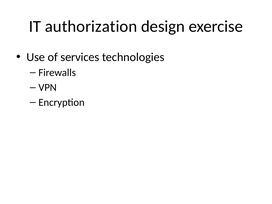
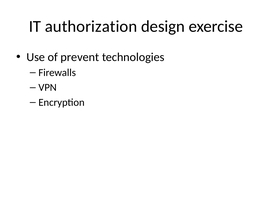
services: services -> prevent
